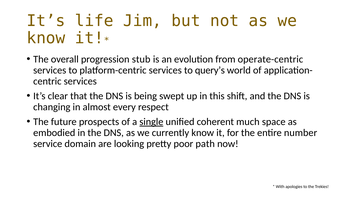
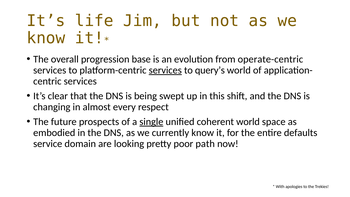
stub: stub -> base
services at (165, 70) underline: none -> present
coherent much: much -> world
number: number -> defaults
